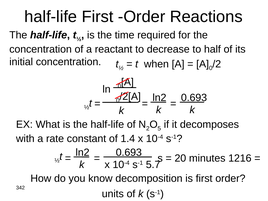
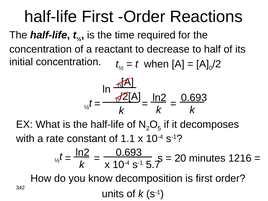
1.4: 1.4 -> 1.1
